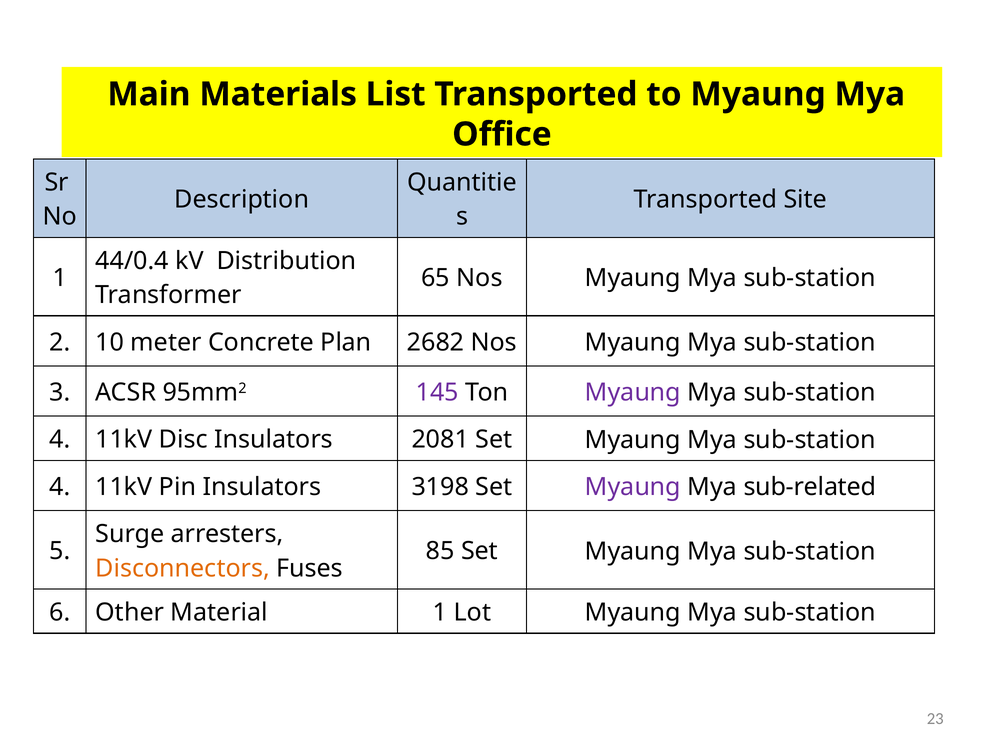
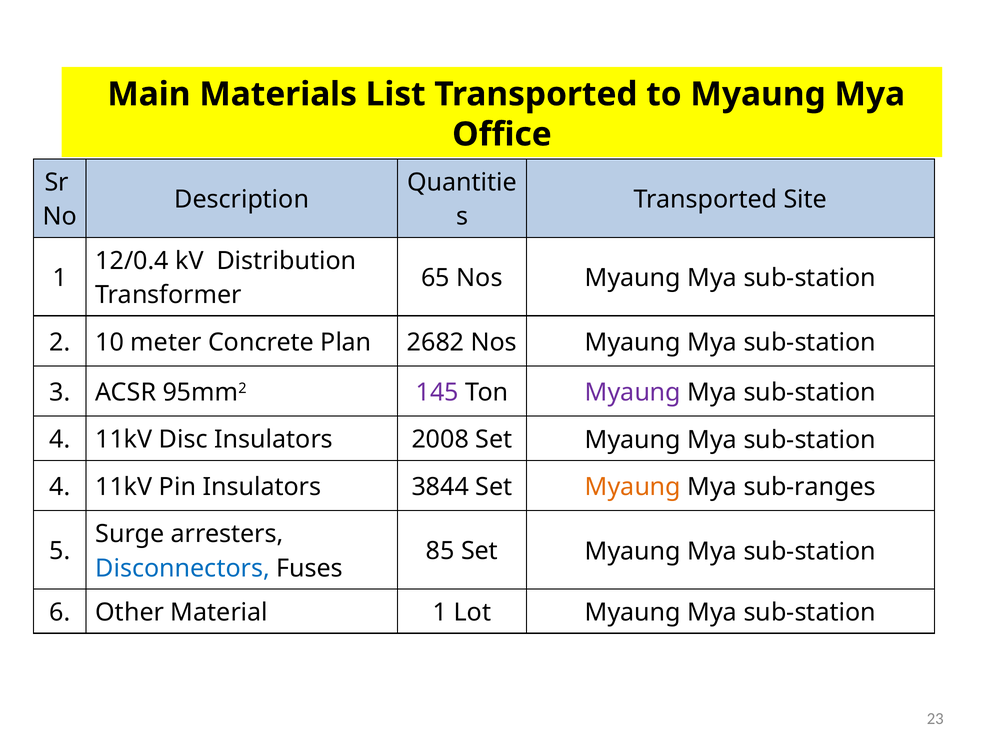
44/0.4: 44/0.4 -> 12/0.4
2081: 2081 -> 2008
3198: 3198 -> 3844
Myaung at (633, 487) colour: purple -> orange
sub-related: sub-related -> sub-ranges
Disconnectors colour: orange -> blue
